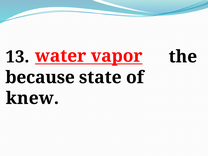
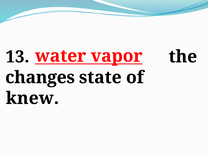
because: because -> changes
